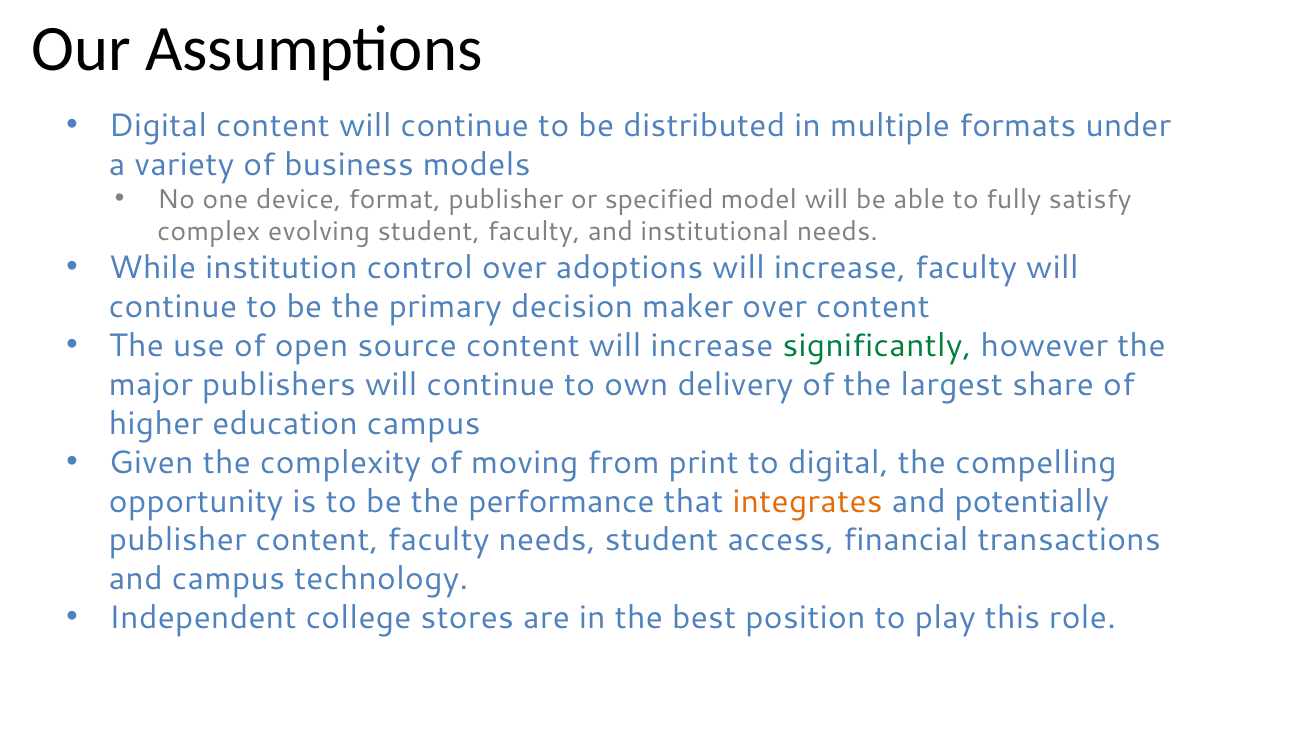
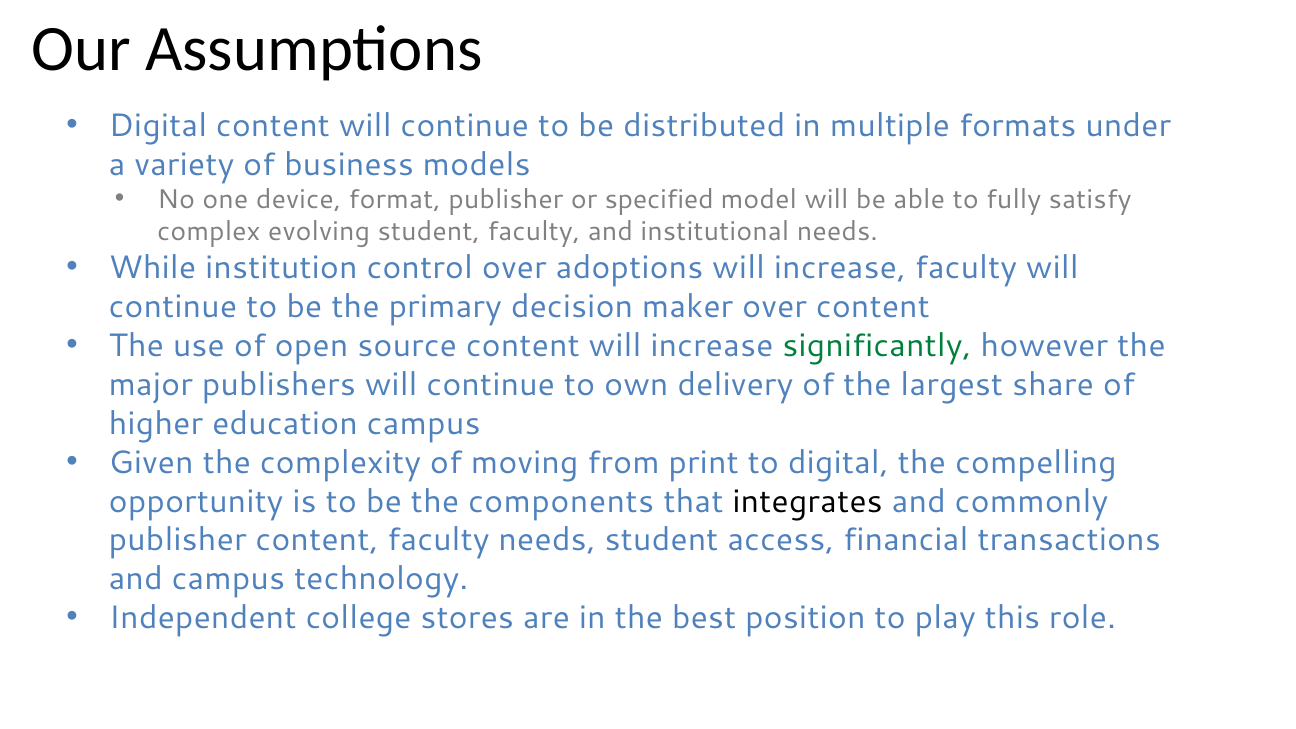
performance: performance -> components
integrates colour: orange -> black
potentially: potentially -> commonly
